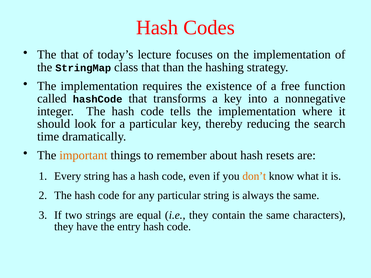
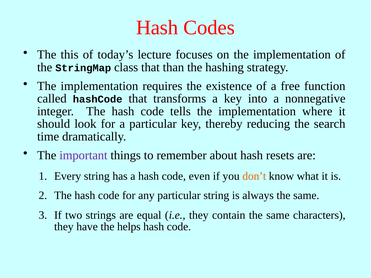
The that: that -> this
important colour: orange -> purple
entry: entry -> helps
